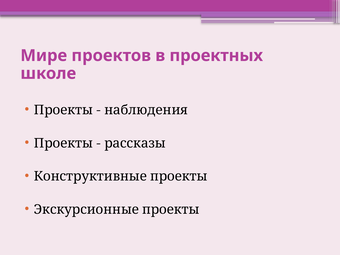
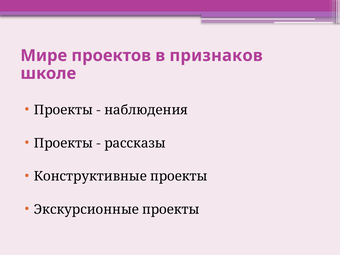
проектных: проектных -> признаков
